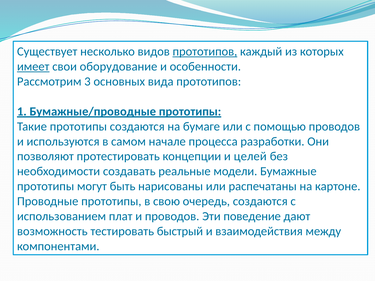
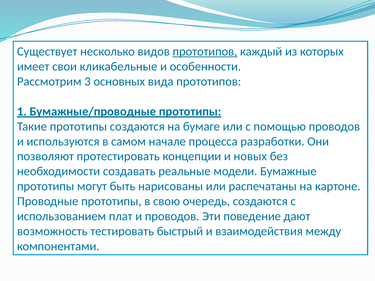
имеет underline: present -> none
оборудование: оборудование -> кликабельные
целей: целей -> новых
